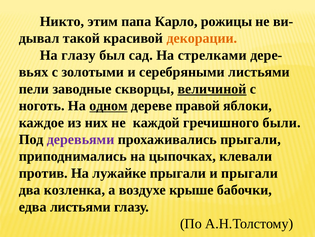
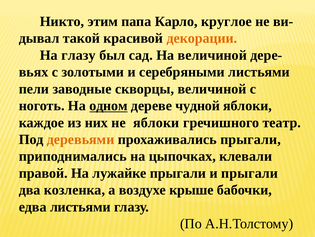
рожицы: рожицы -> круглое
На стрелками: стрелками -> величиной
величиной at (212, 89) underline: present -> none
правой: правой -> чудной
не каждой: каждой -> яблоки
были: были -> театр
деревьями colour: purple -> orange
против: против -> правой
